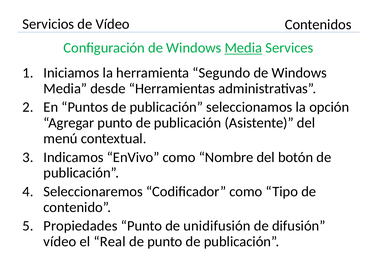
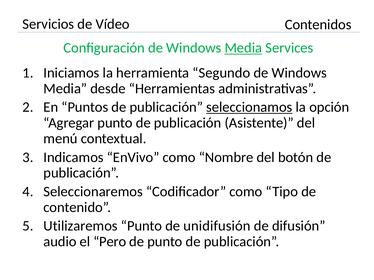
seleccionamos underline: none -> present
Propiedades: Propiedades -> Utilizaremos
vídeo at (60, 242): vídeo -> audio
Real: Real -> Pero
